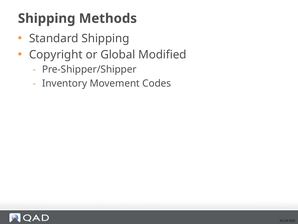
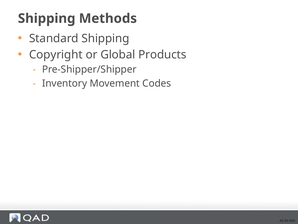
Modified: Modified -> Products
